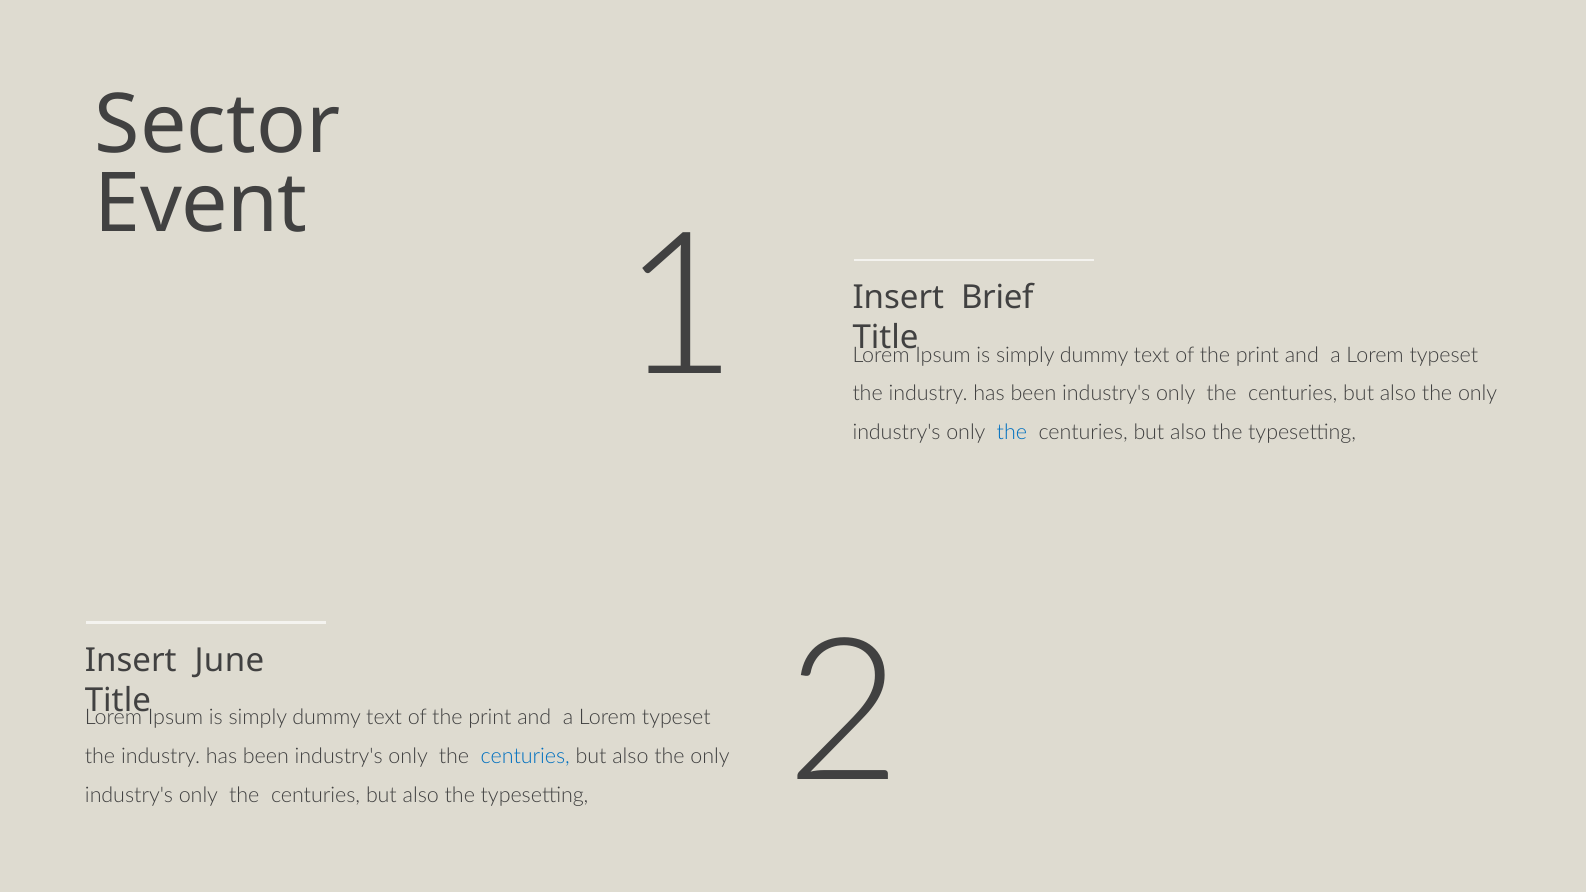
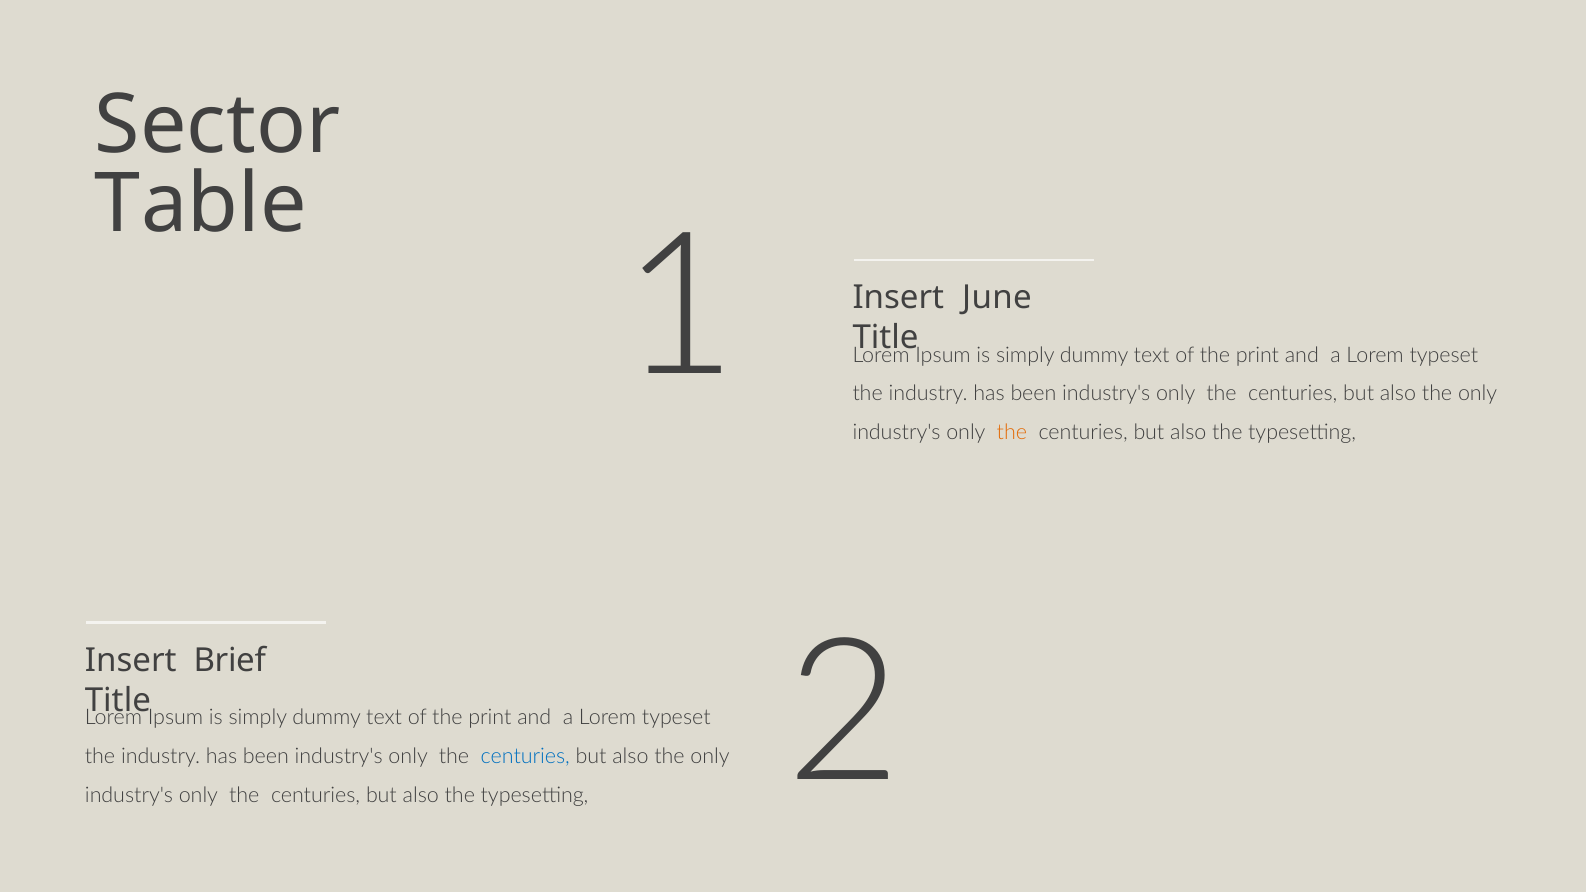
Event: Event -> Table
Brief: Brief -> June
the at (1012, 433) colour: blue -> orange
June: June -> Brief
